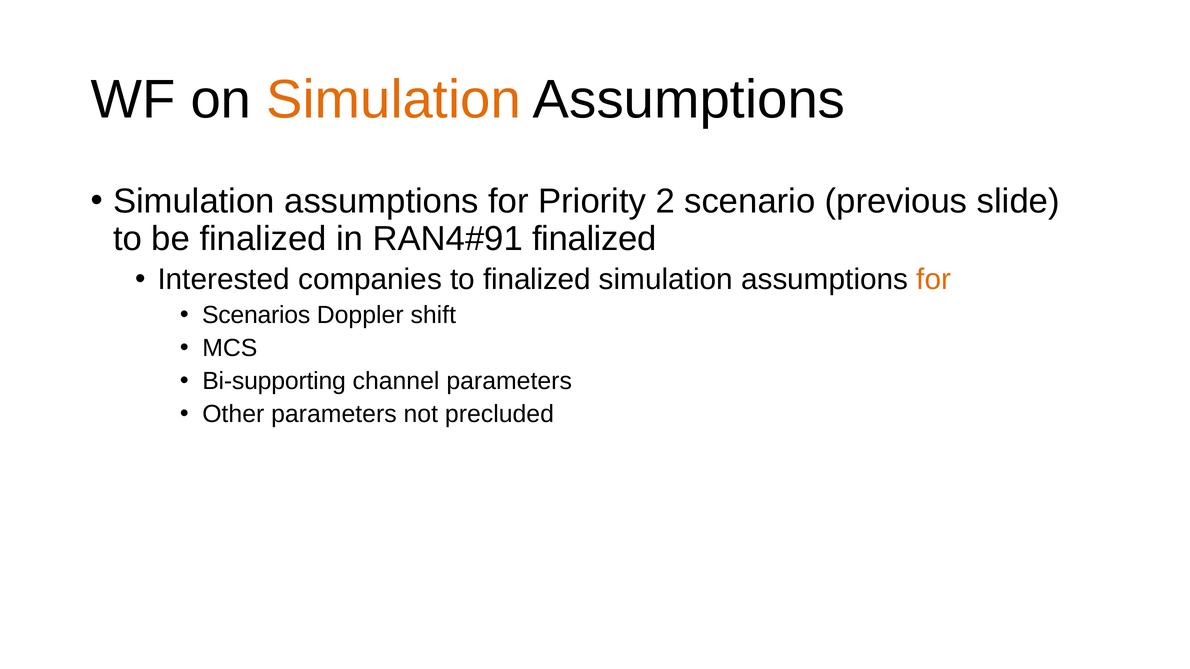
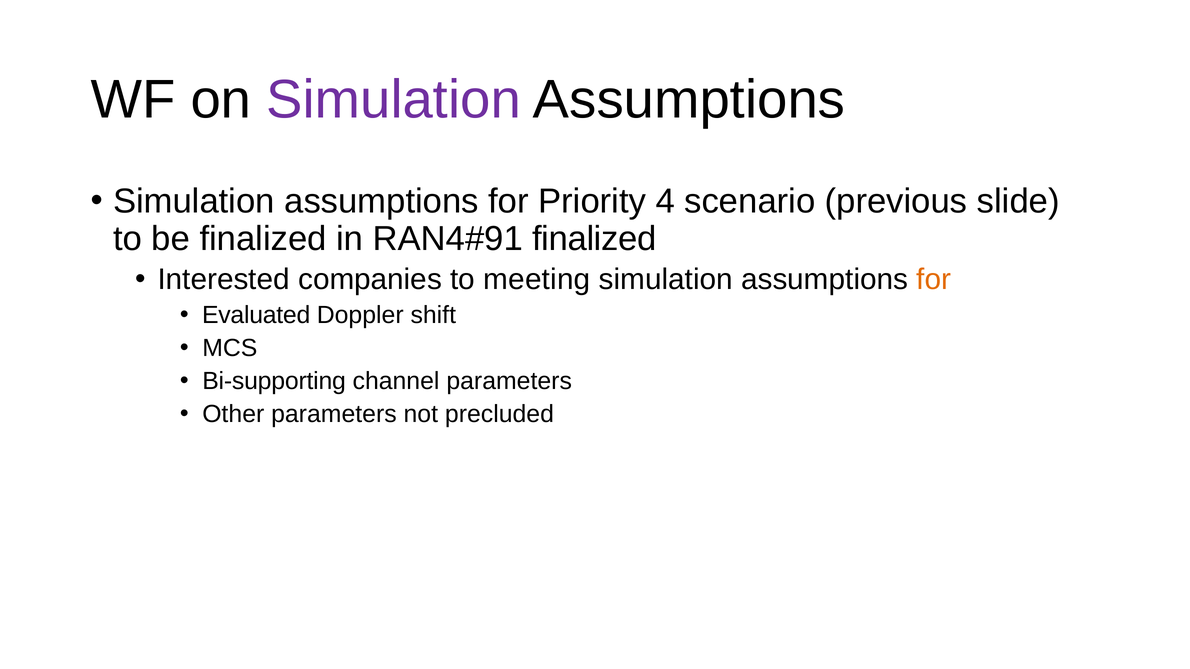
Simulation at (394, 100) colour: orange -> purple
2: 2 -> 4
to finalized: finalized -> meeting
Scenarios: Scenarios -> Evaluated
